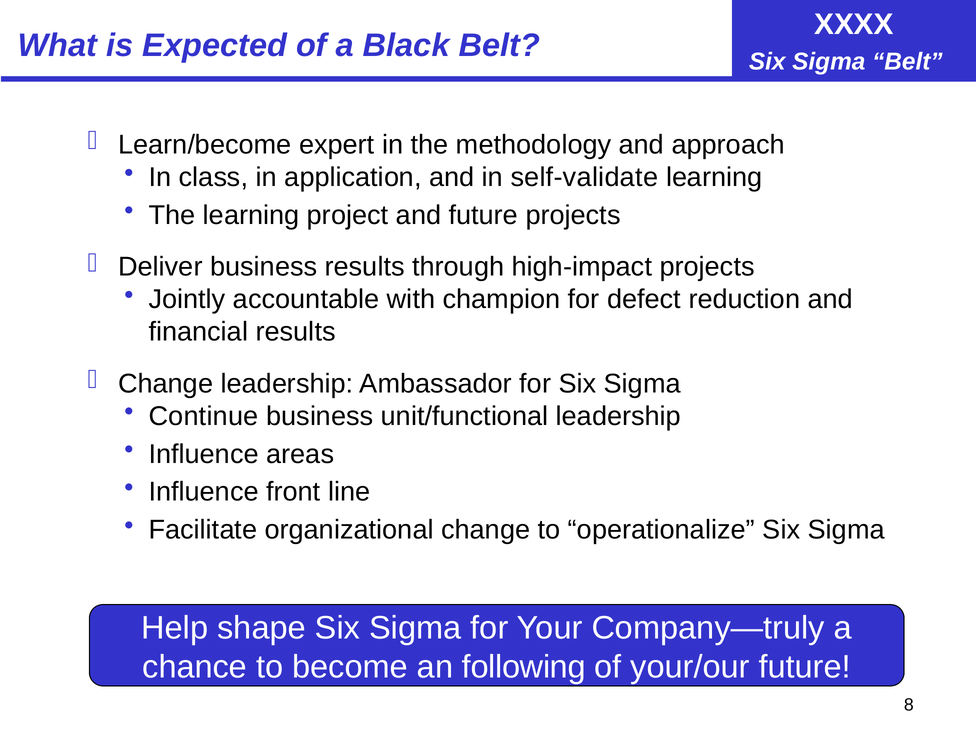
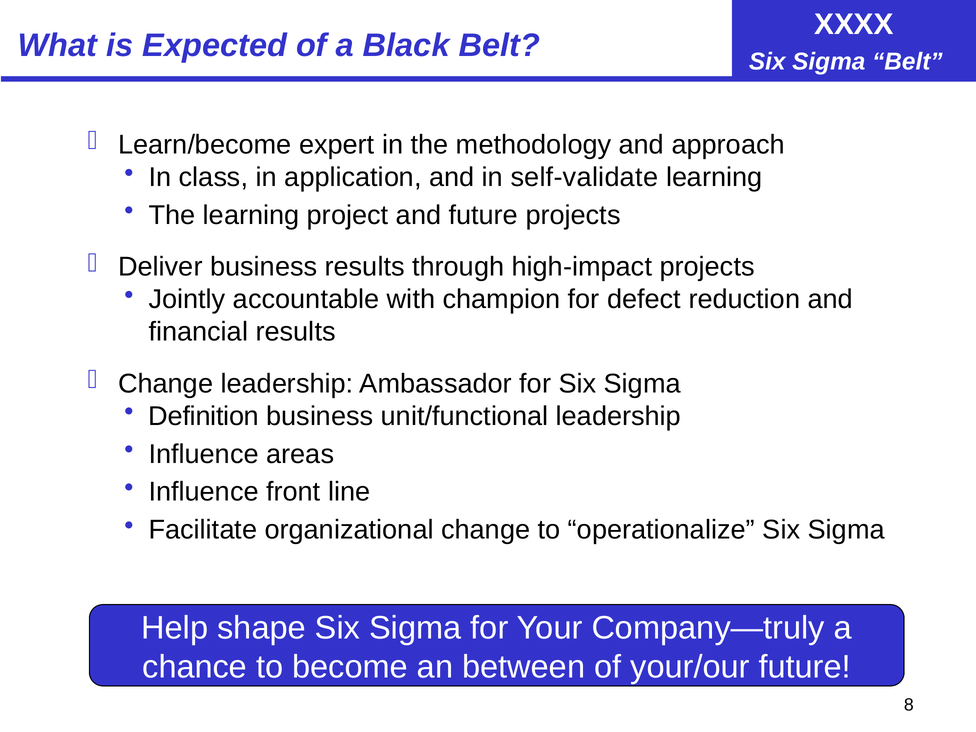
Continue: Continue -> Definition
following: following -> between
